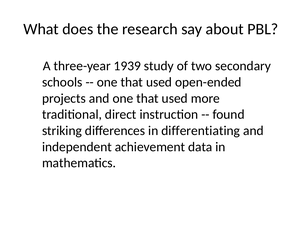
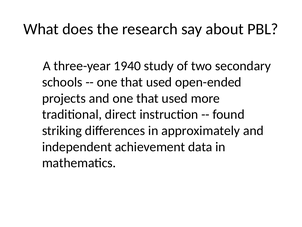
1939: 1939 -> 1940
differentiating: differentiating -> approximately
